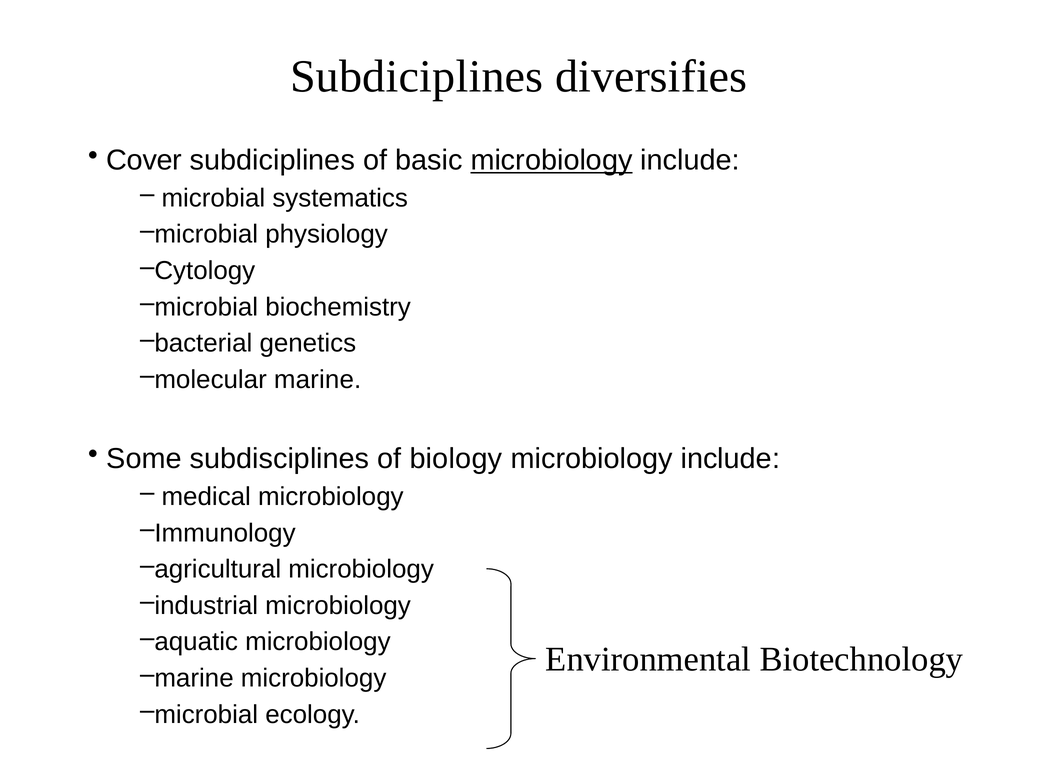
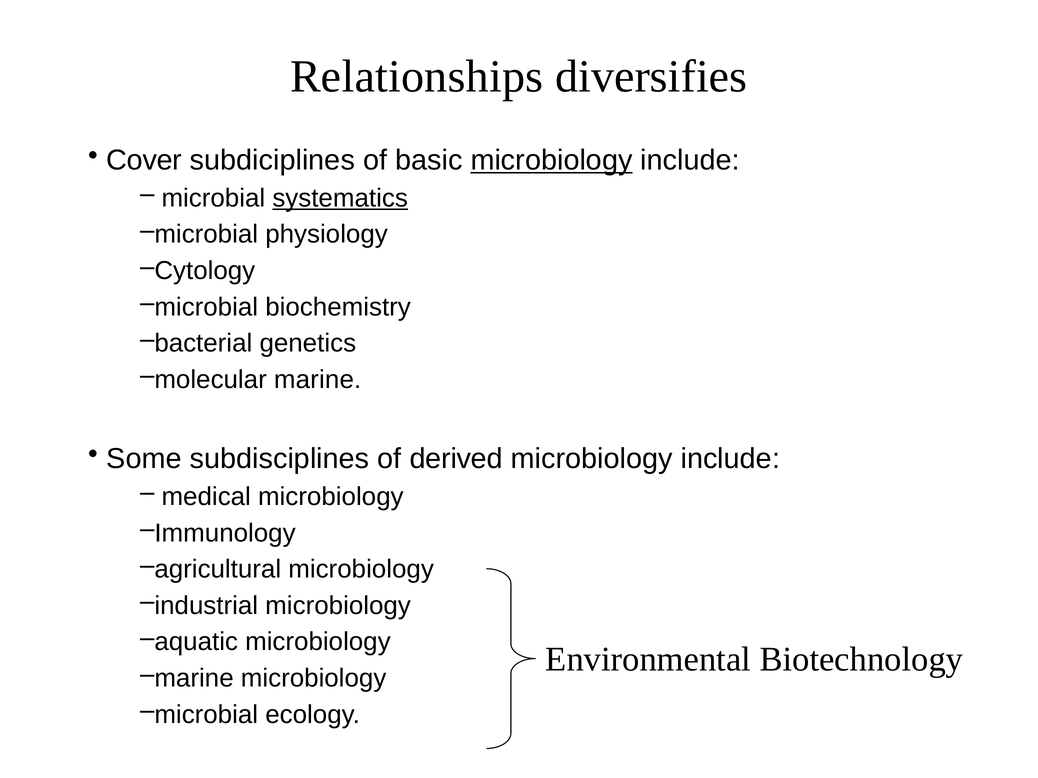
Subdiciplines at (417, 77): Subdiciplines -> Relationships
systematics underline: none -> present
biology: biology -> derived
